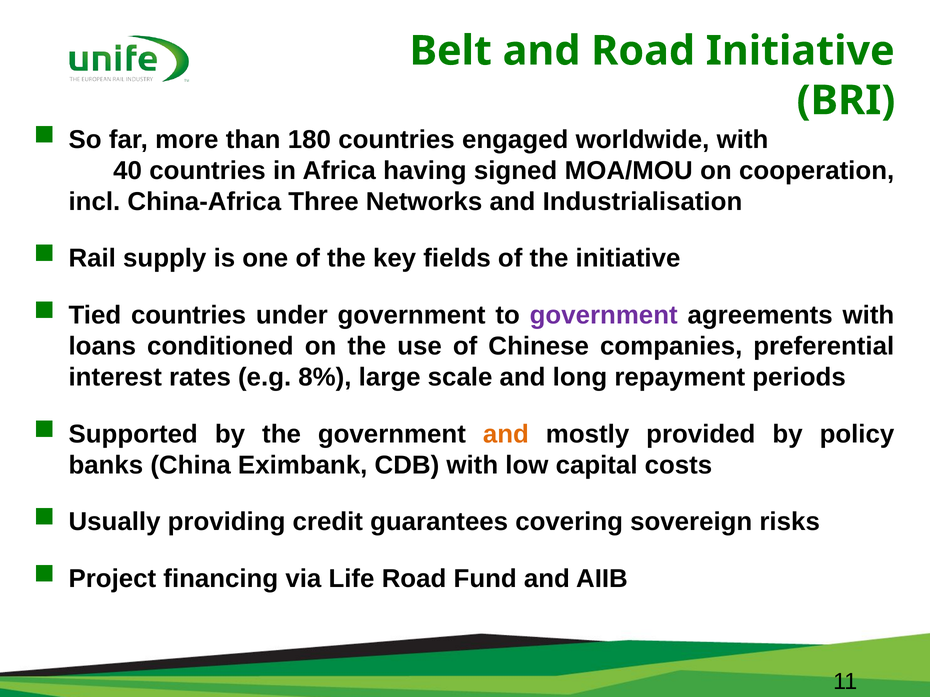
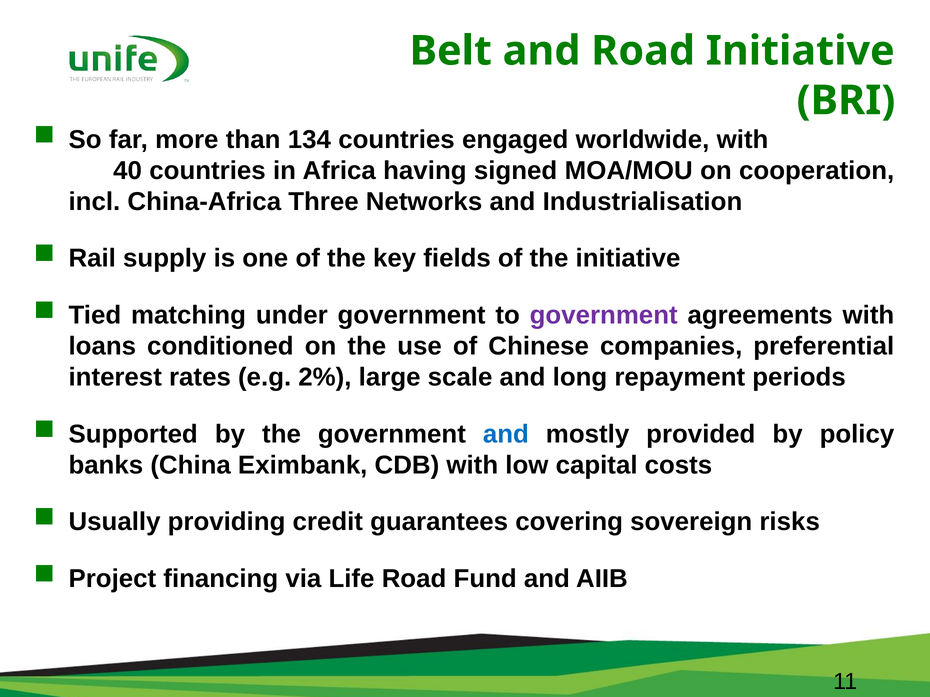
180: 180 -> 134
Tied countries: countries -> matching
8%: 8% -> 2%
and at (506, 434) colour: orange -> blue
